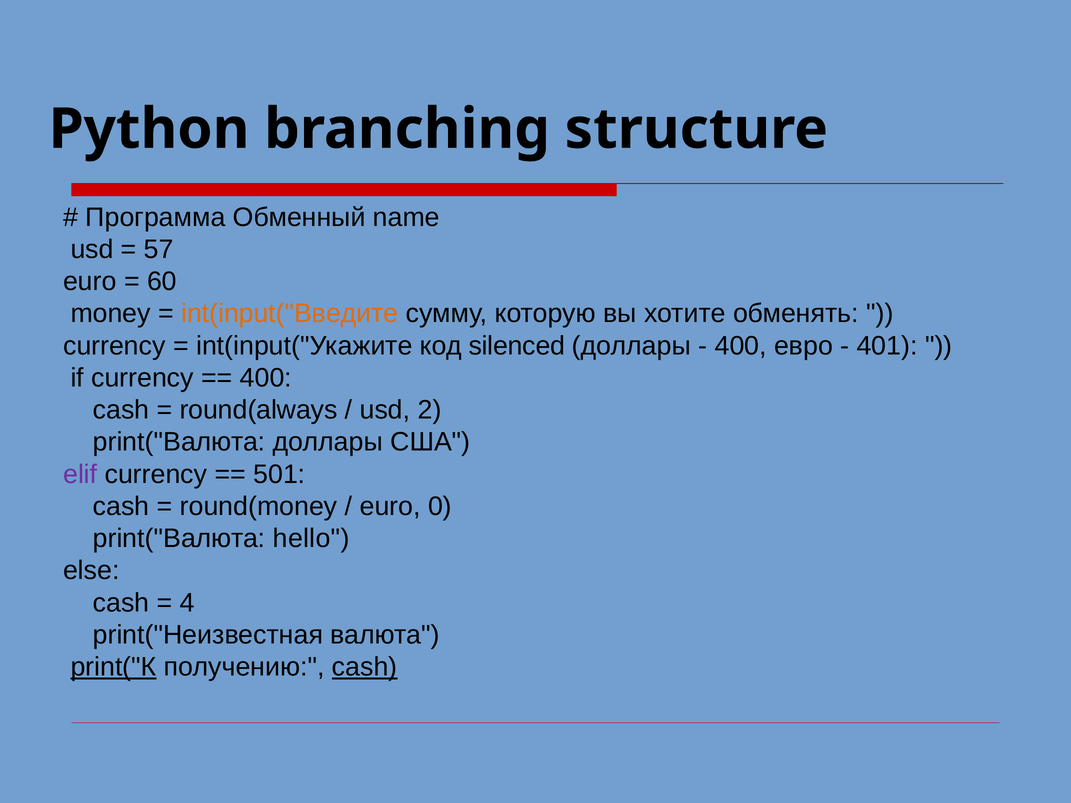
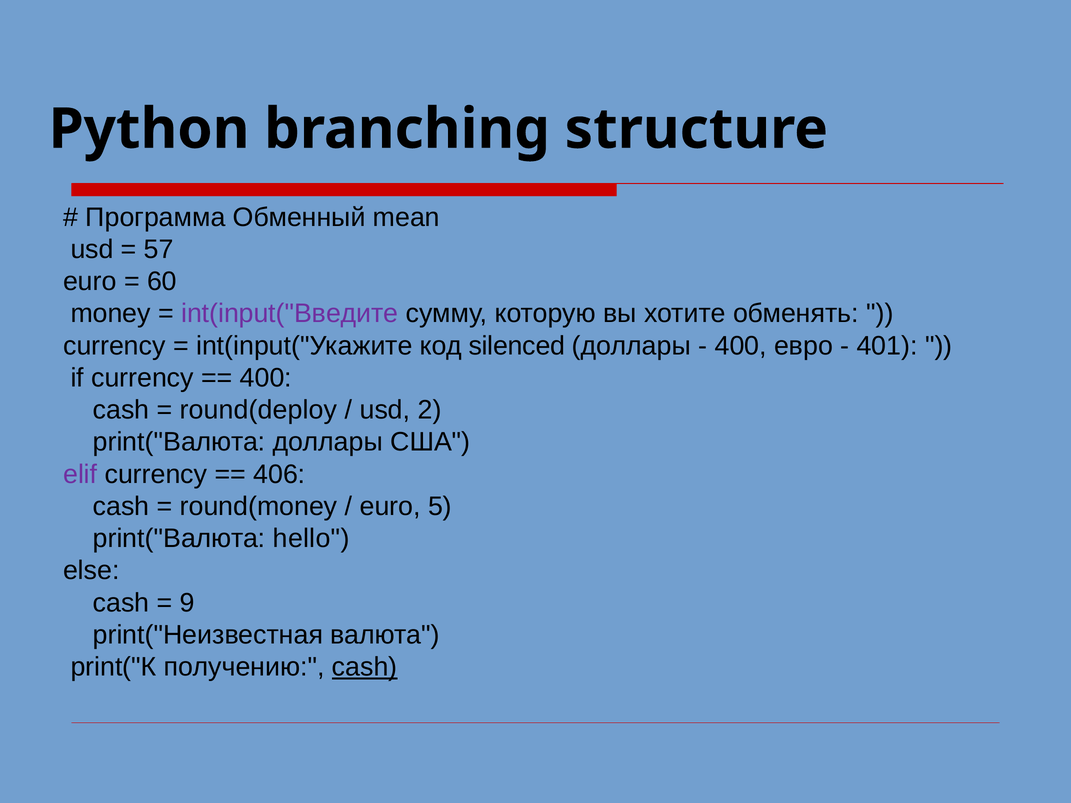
name: name -> mean
int(input("Введите colour: orange -> purple
round(always: round(always -> round(deploy
501: 501 -> 406
0: 0 -> 5
4: 4 -> 9
print("К underline: present -> none
